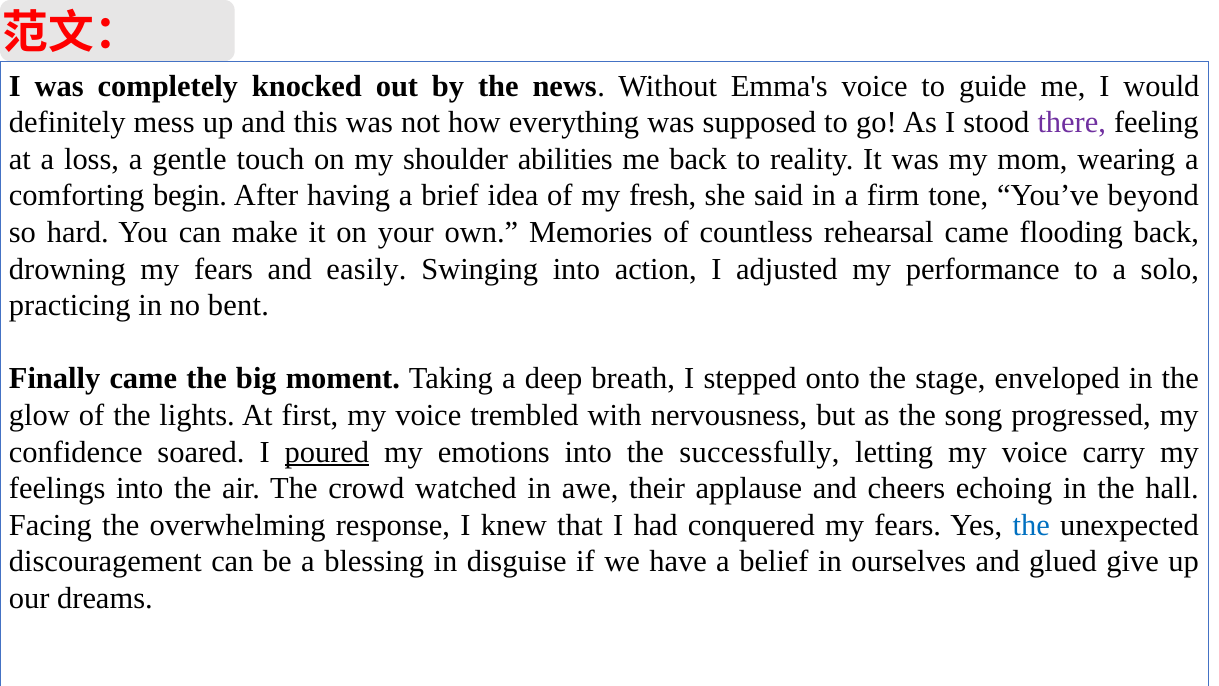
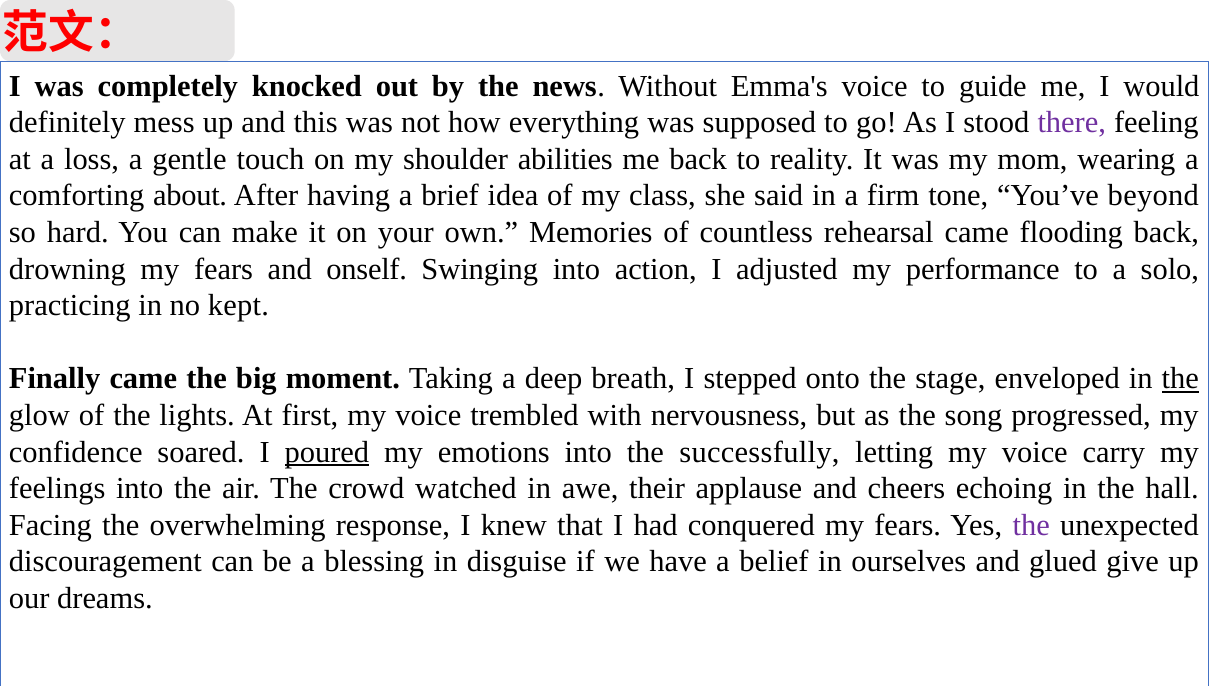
begin: begin -> about
fresh: fresh -> class
easily: easily -> onself
bent: bent -> kept
the at (1180, 379) underline: none -> present
the at (1031, 525) colour: blue -> purple
